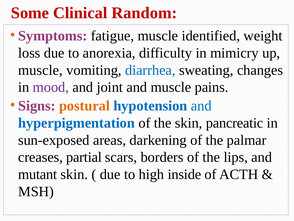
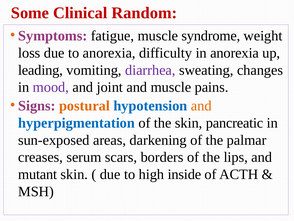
identified: identified -> syndrome
in mimicry: mimicry -> anorexia
muscle at (40, 70): muscle -> leading
diarrhea colour: blue -> purple
and at (201, 105) colour: blue -> orange
partial: partial -> serum
